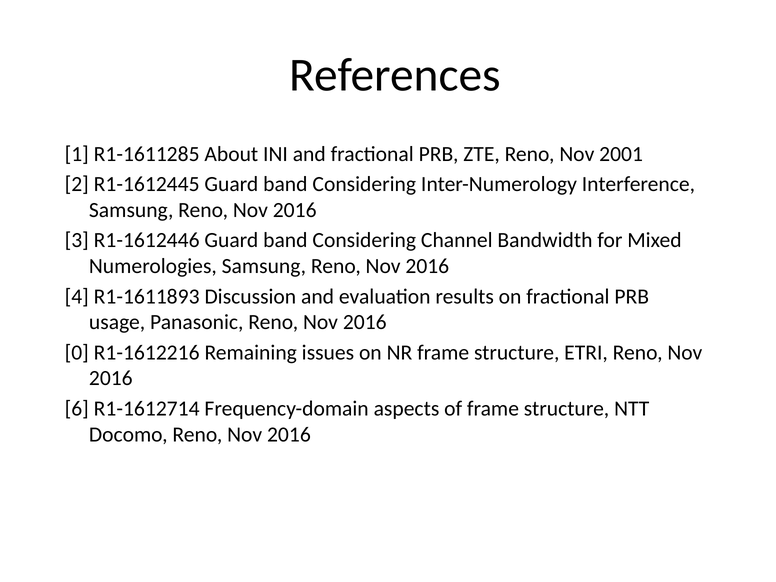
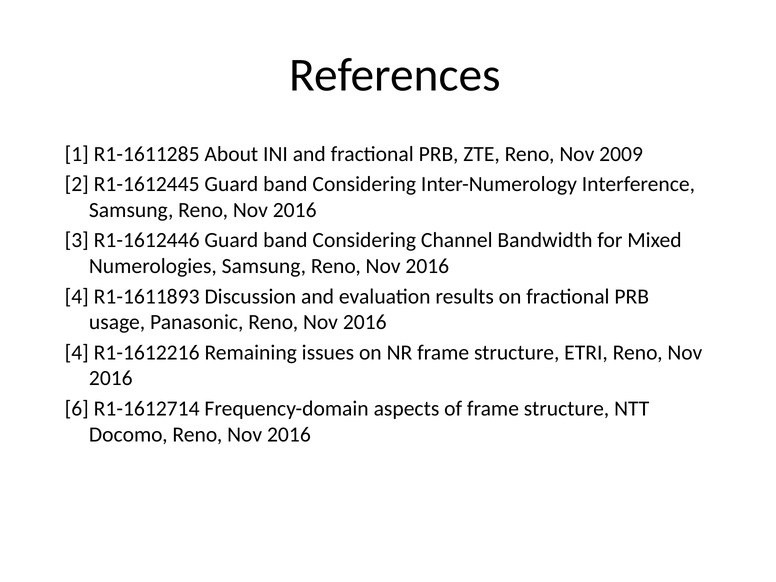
2001: 2001 -> 2009
0 at (77, 352): 0 -> 4
